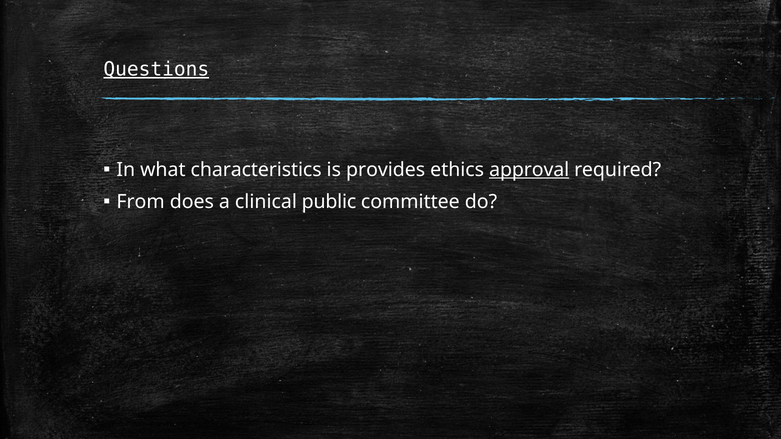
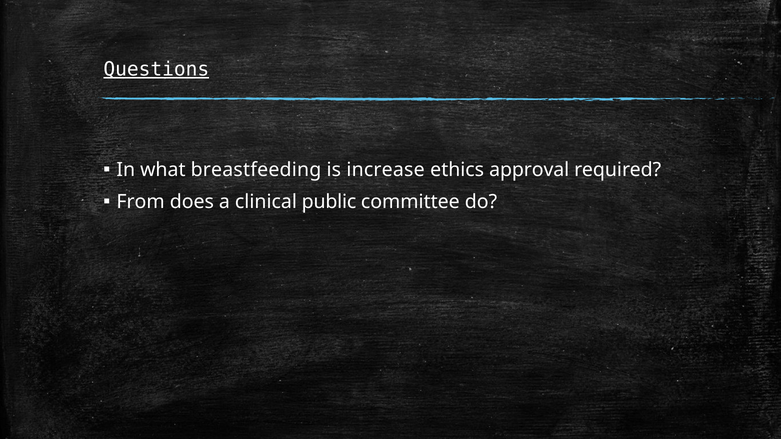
characteristics: characteristics -> breastfeeding
provides: provides -> increase
approval underline: present -> none
